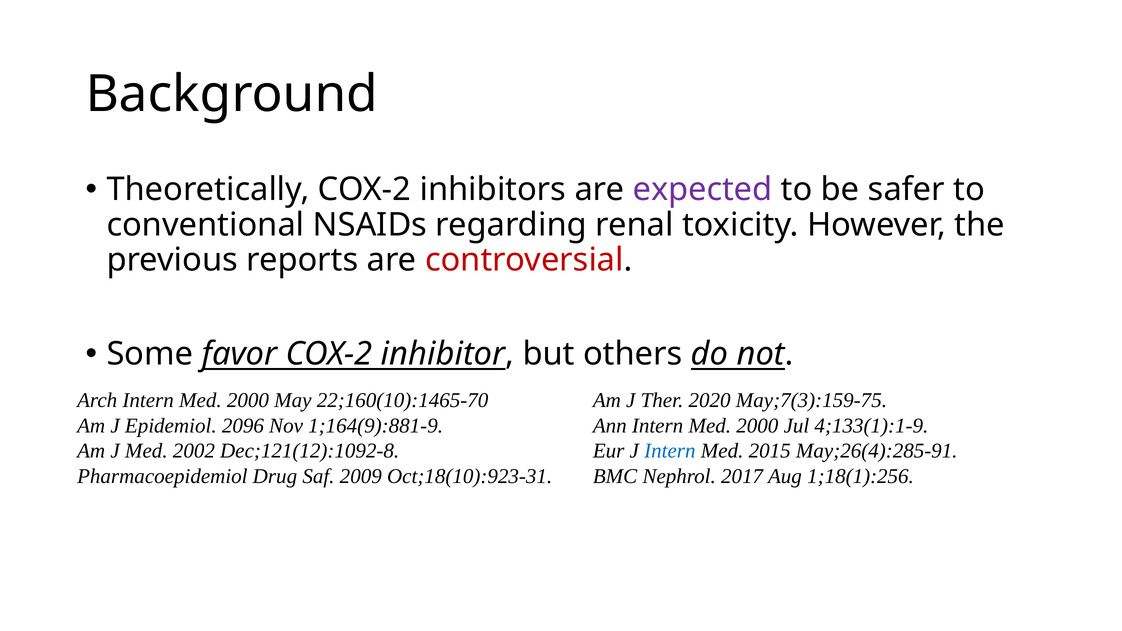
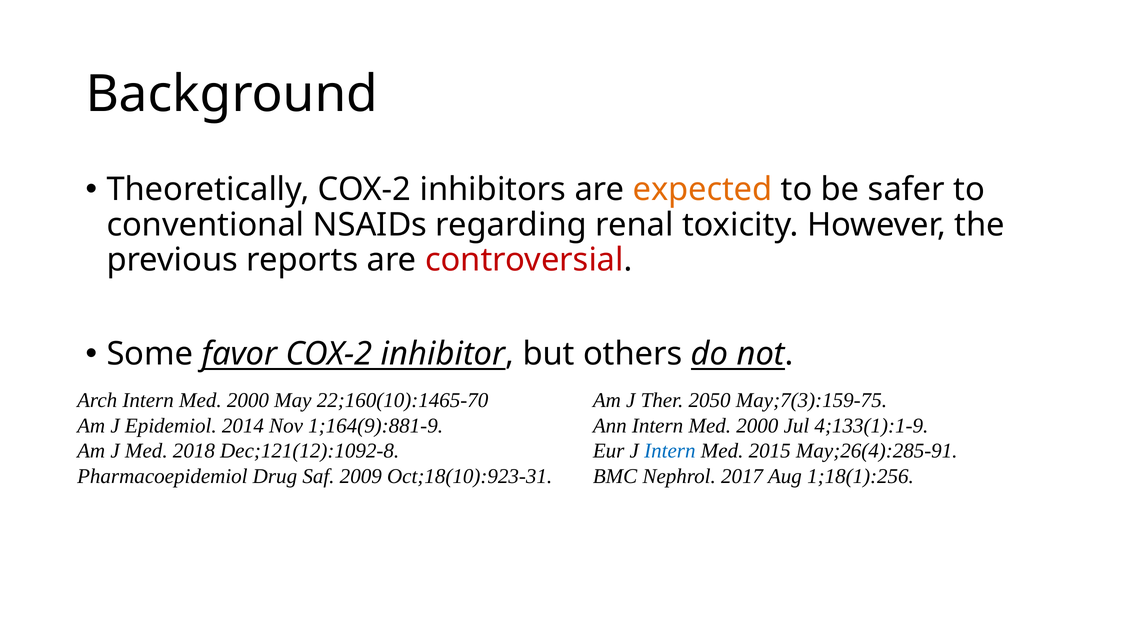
expected colour: purple -> orange
2020: 2020 -> 2050
2096: 2096 -> 2014
2002: 2002 -> 2018
